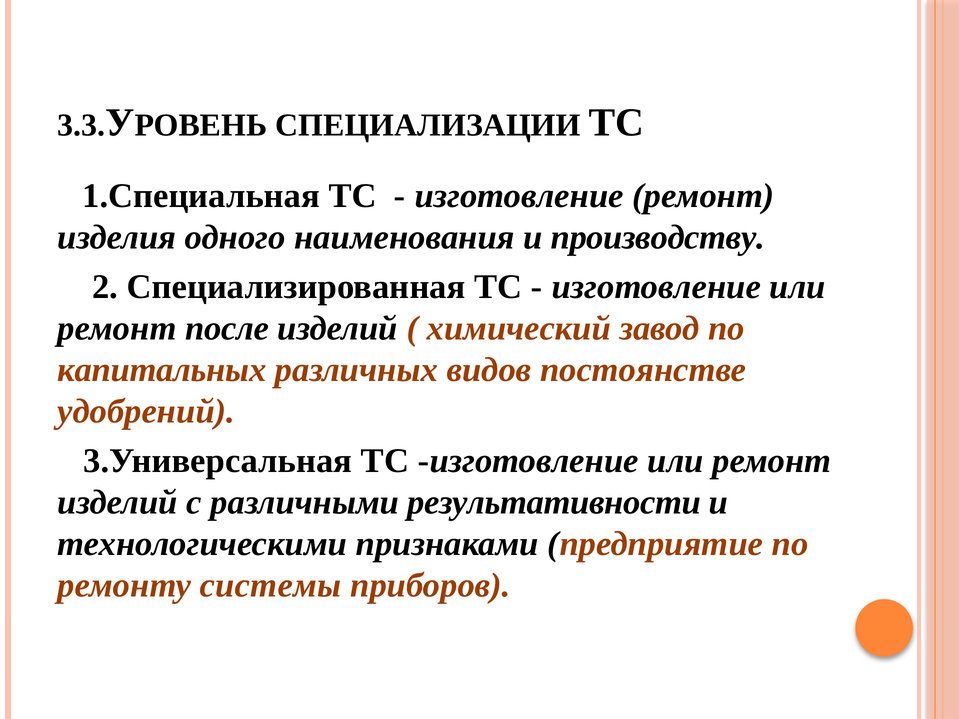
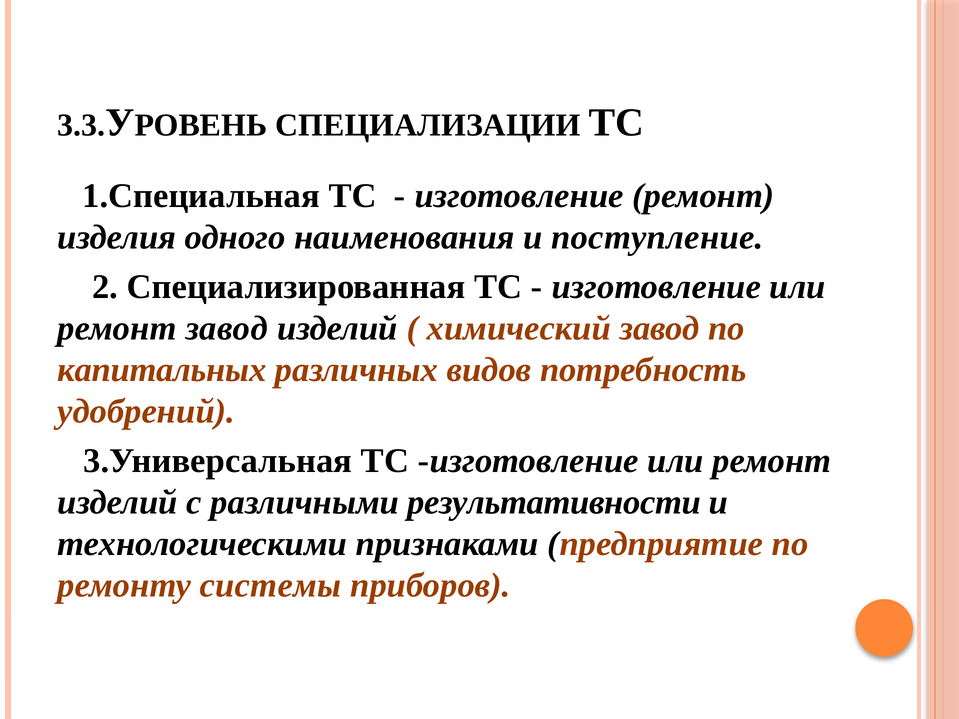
производству: производству -> поступление
ремонт после: после -> завод
постоянстве: постоянстве -> потребность
